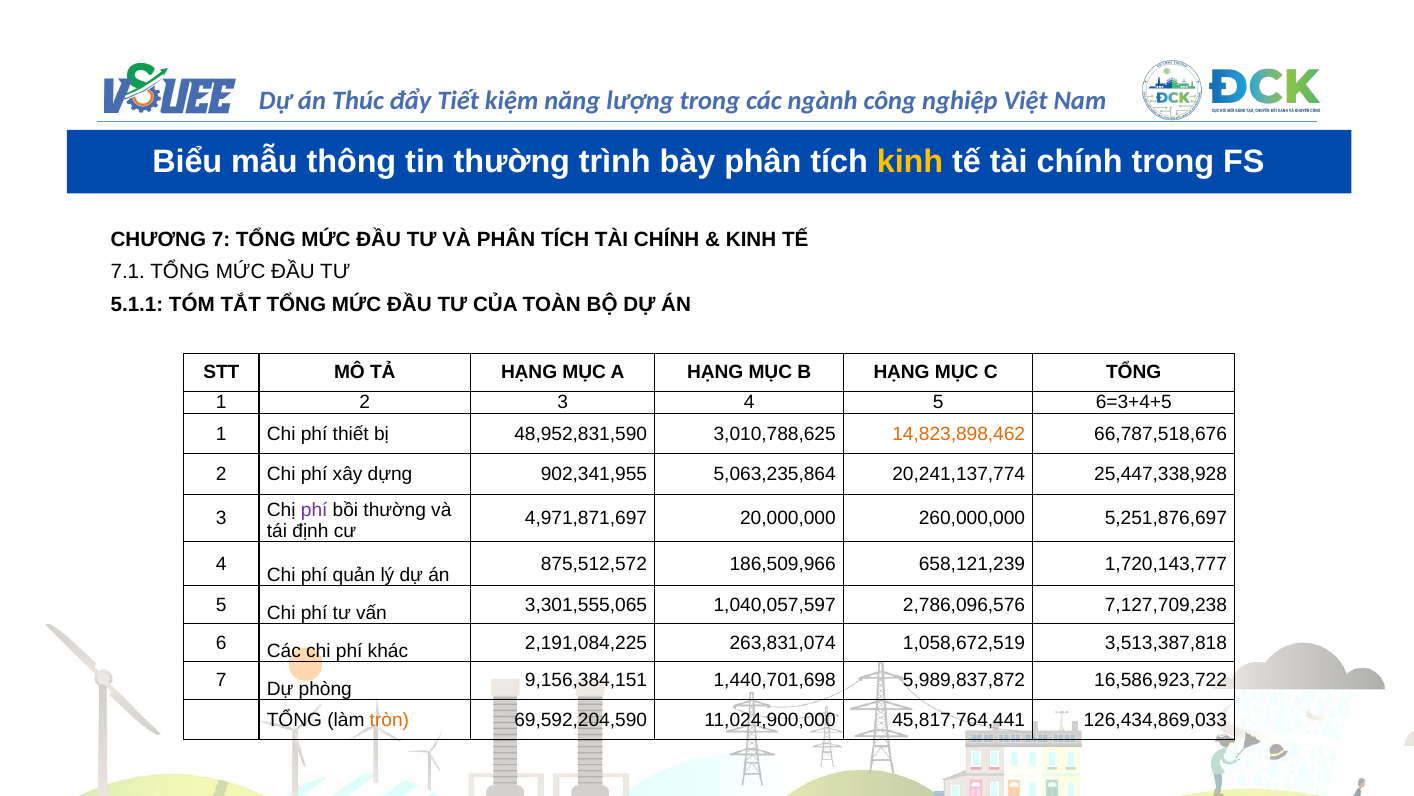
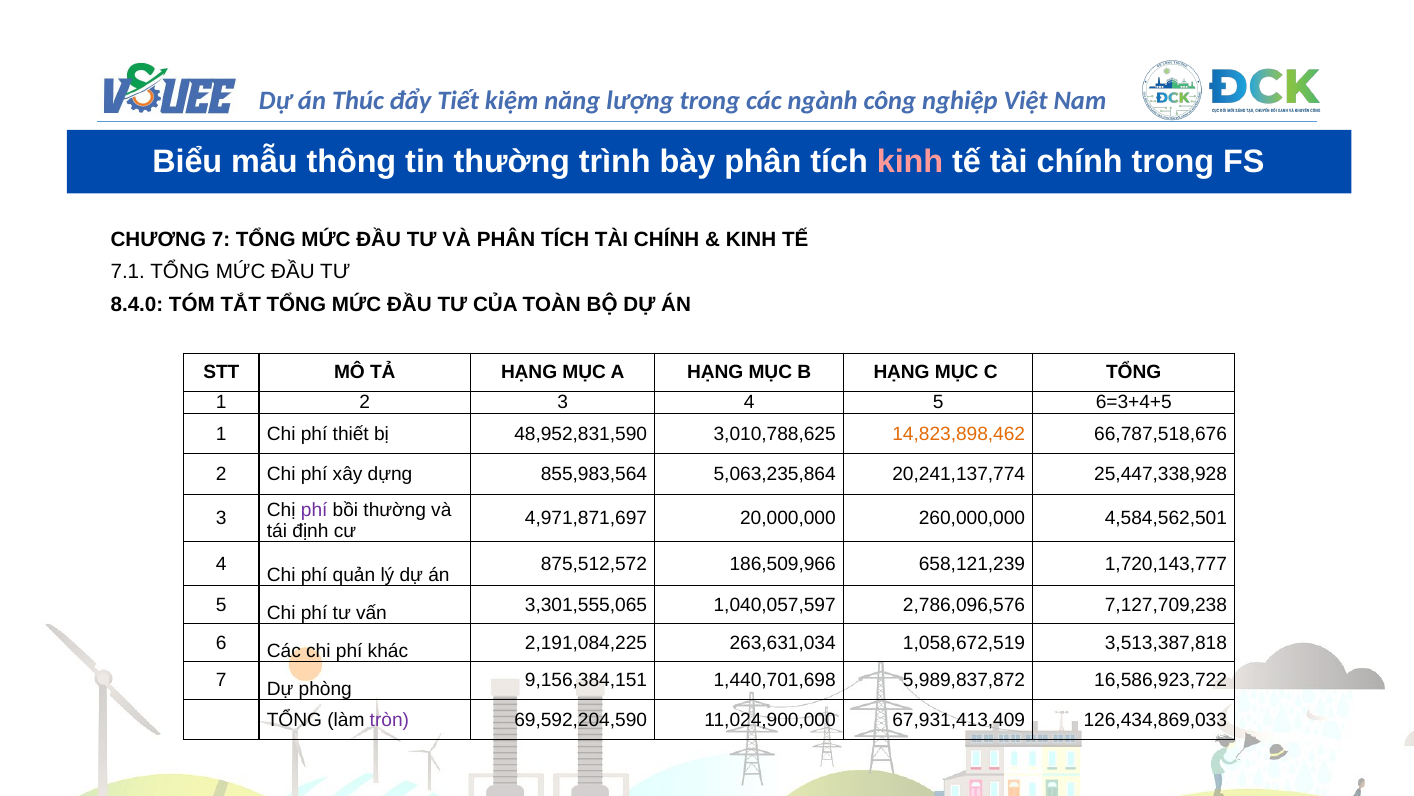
kinh at (910, 161) colour: yellow -> pink
5.1.1: 5.1.1 -> 8.4.0
902,341,955: 902,341,955 -> 855,983,564
5,251,876,697: 5,251,876,697 -> 4,584,562,501
263,831,074: 263,831,074 -> 263,631,034
tròn colour: orange -> purple
45,817,764,441: 45,817,764,441 -> 67,931,413,409
